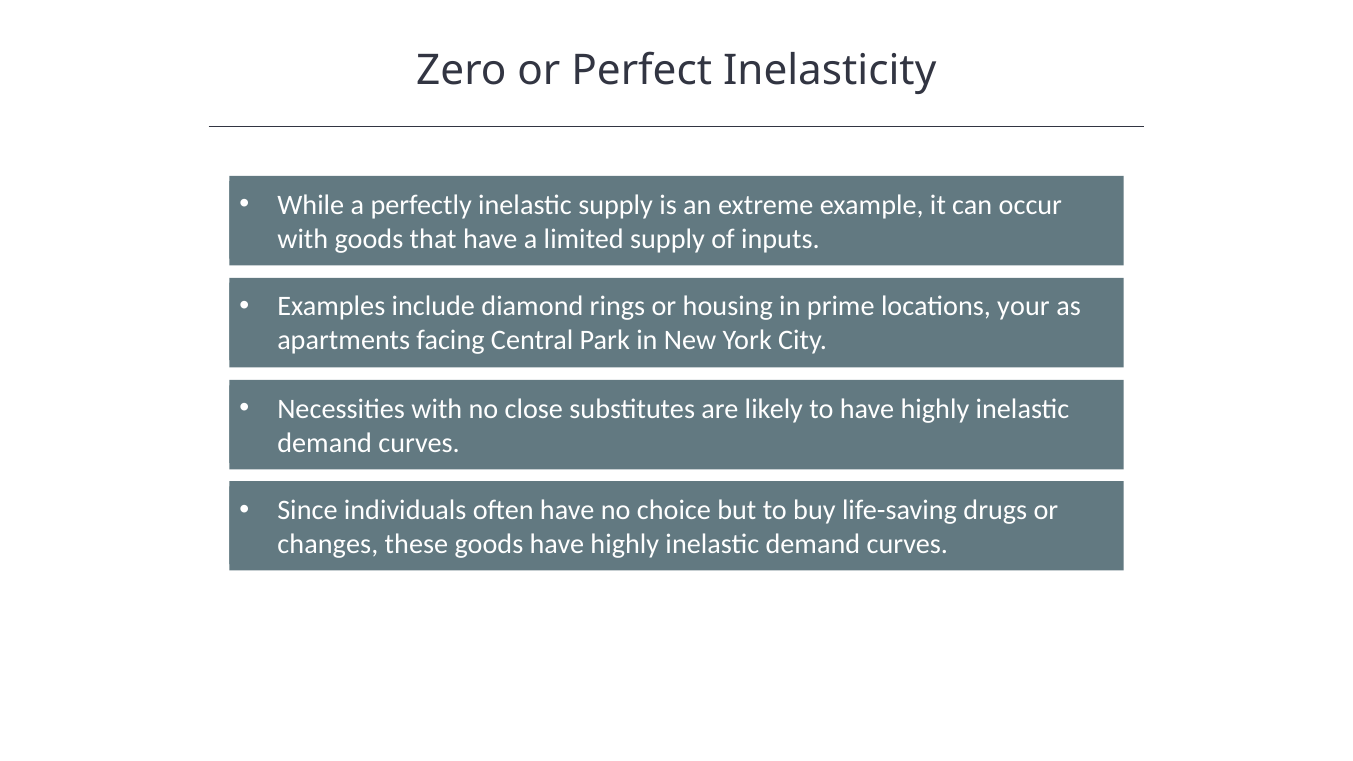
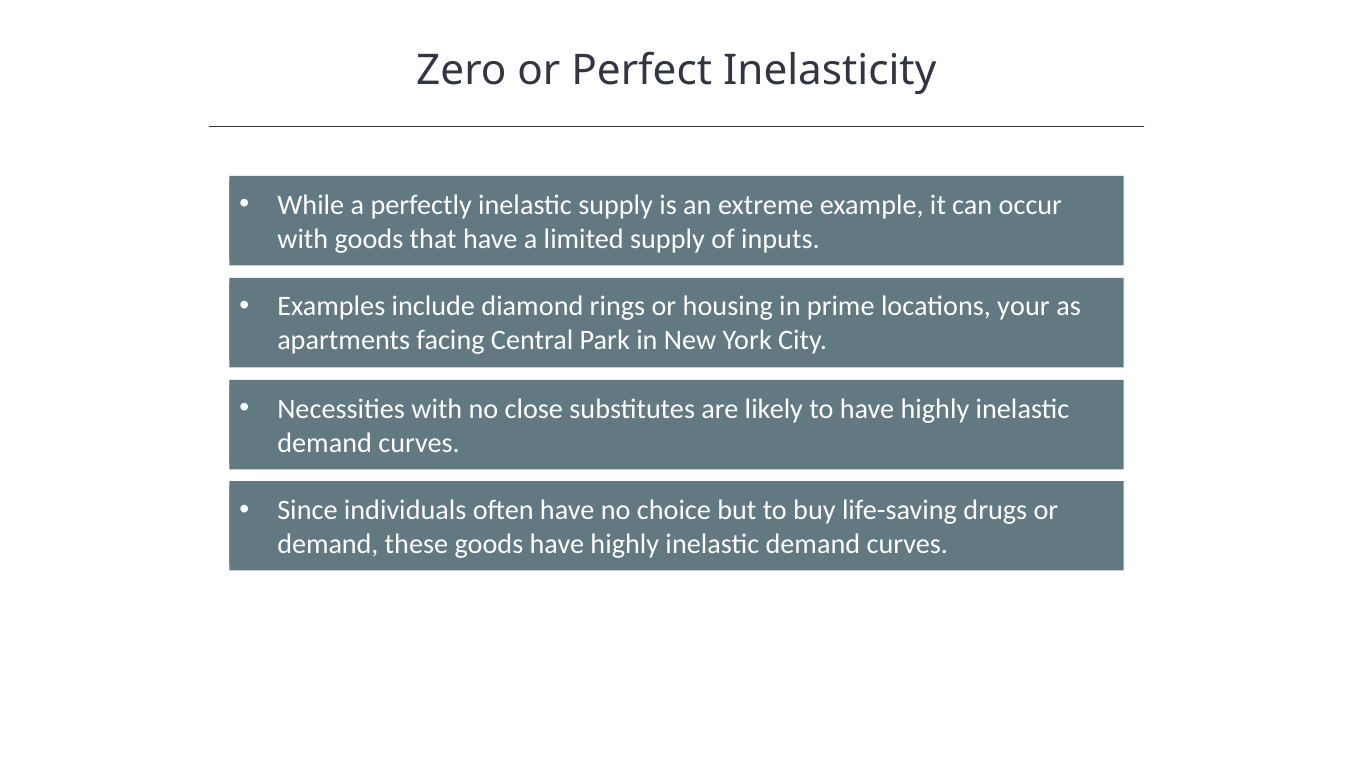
changes at (328, 544): changes -> demand
